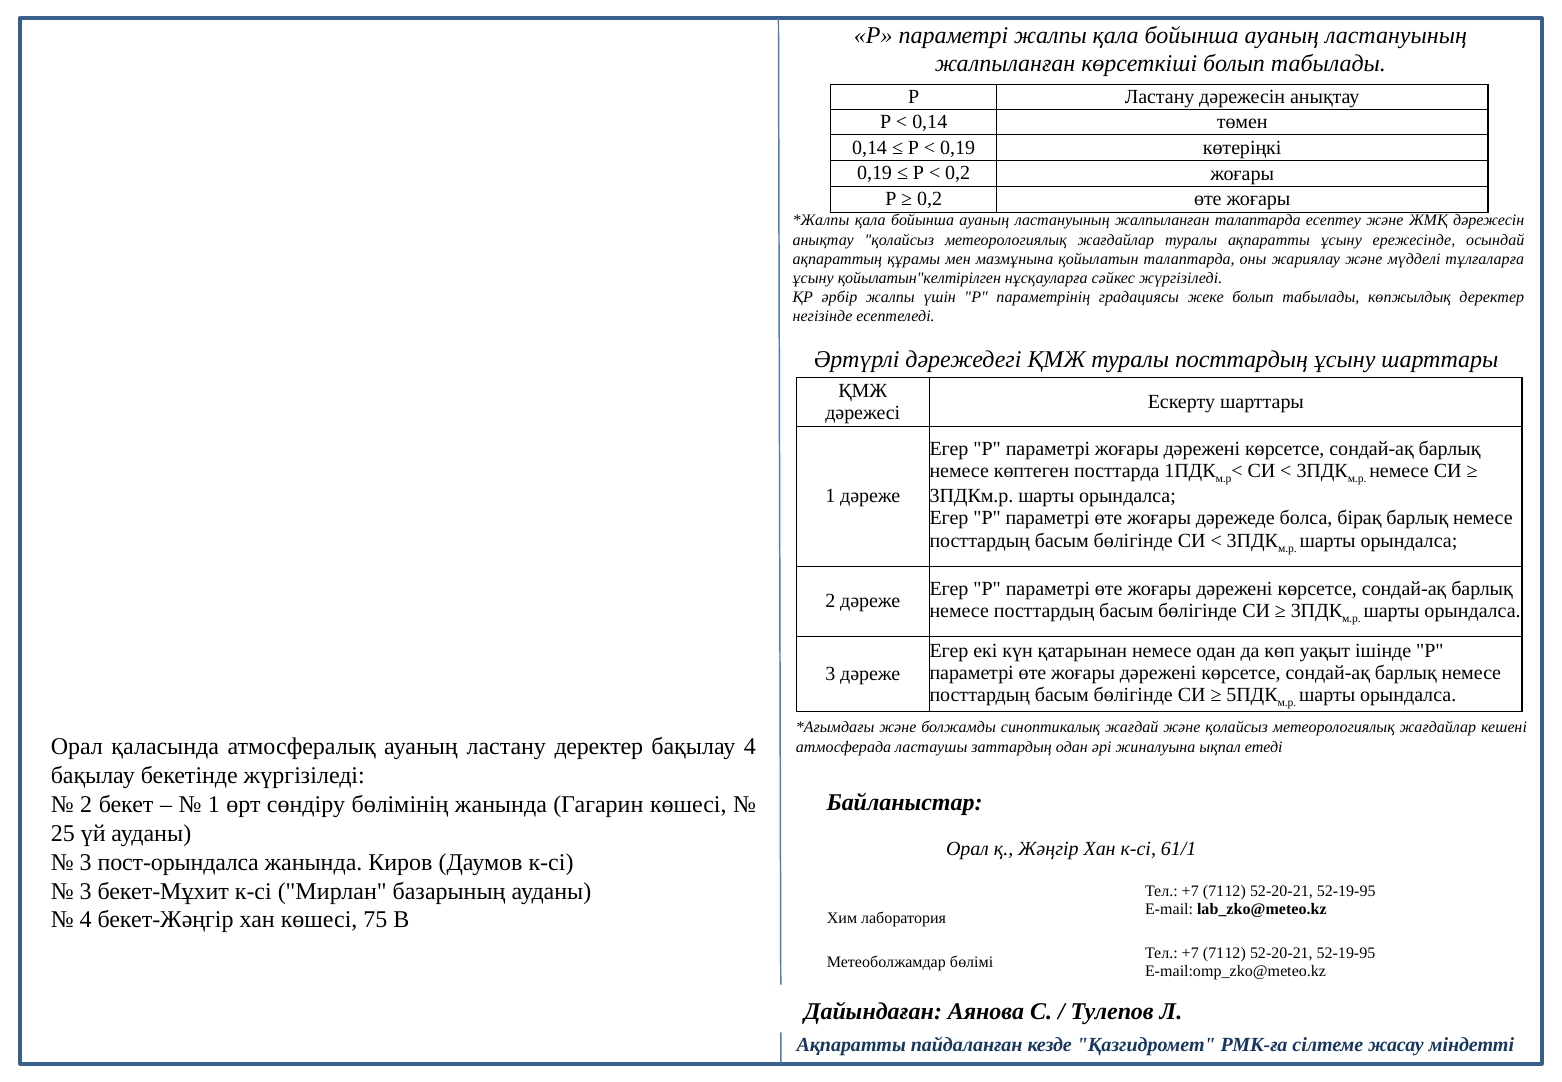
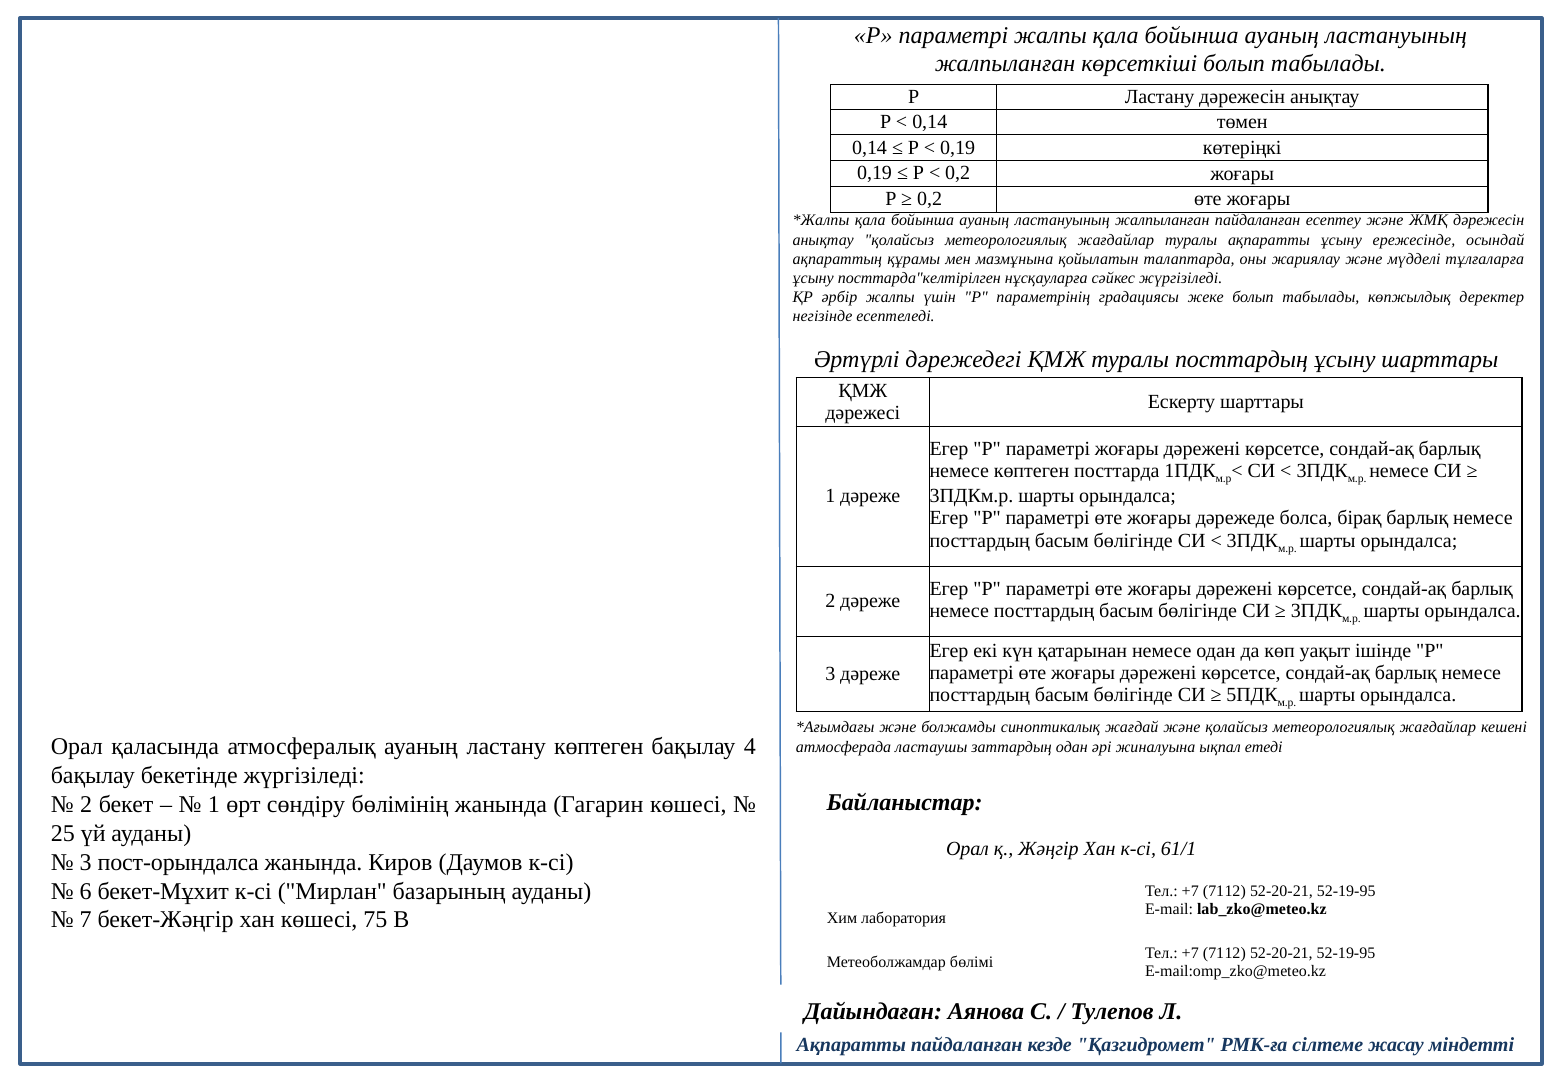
жалпыланған талаптарда: талаптарда -> пайдаланған
қойылатын"келтірілген: қойылатын"келтірілген -> посттарда"келтірілген
ластану деректер: деректер -> көптеген
3 at (86, 891): 3 -> 6
4 at (86, 920): 4 -> 7
